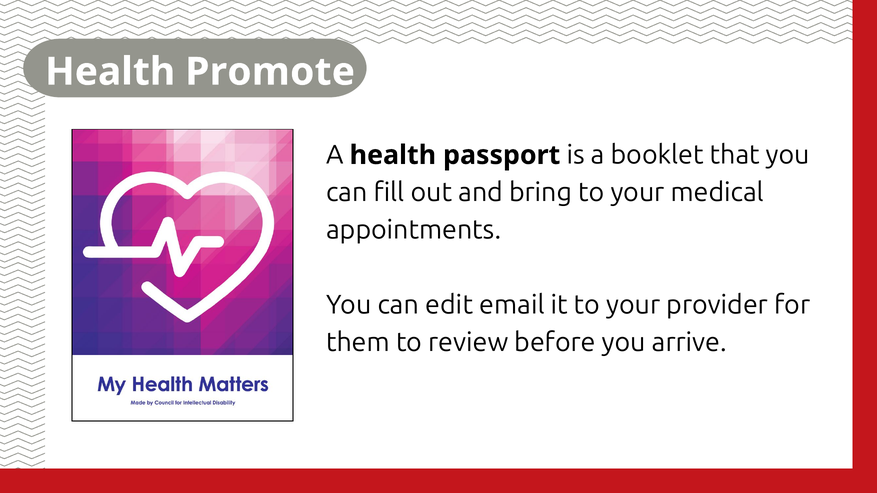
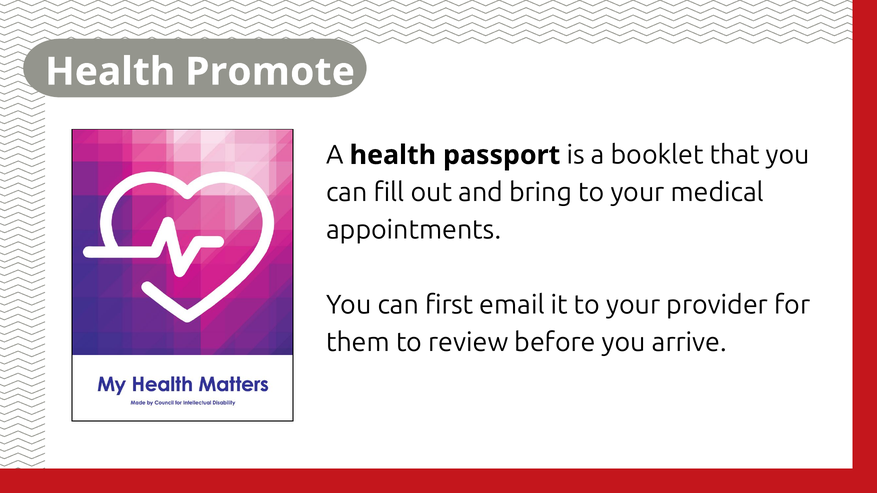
edit: edit -> first
